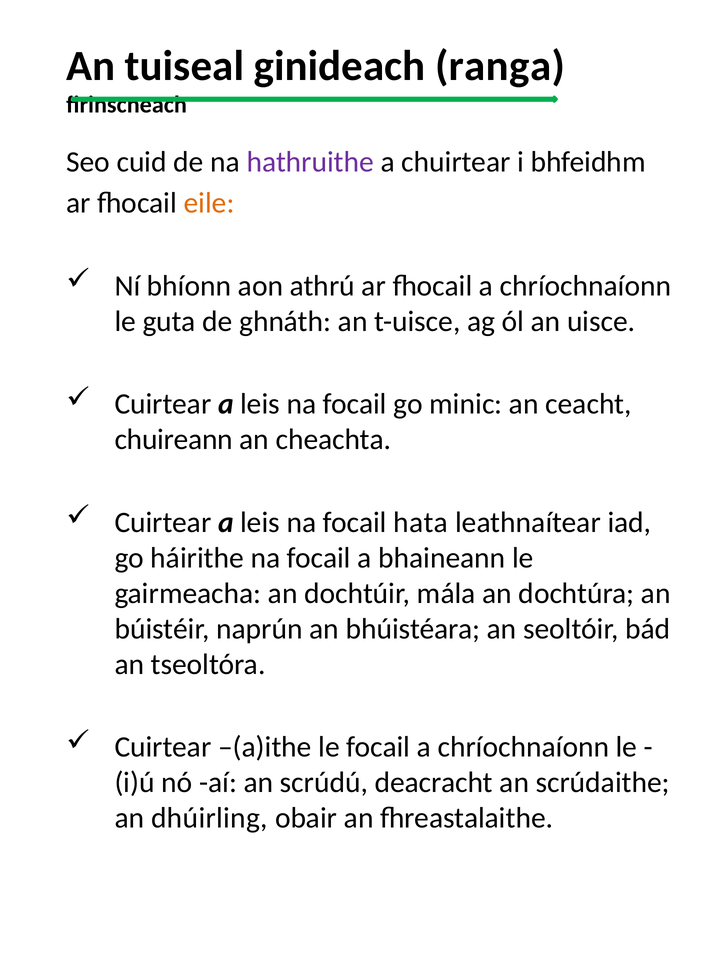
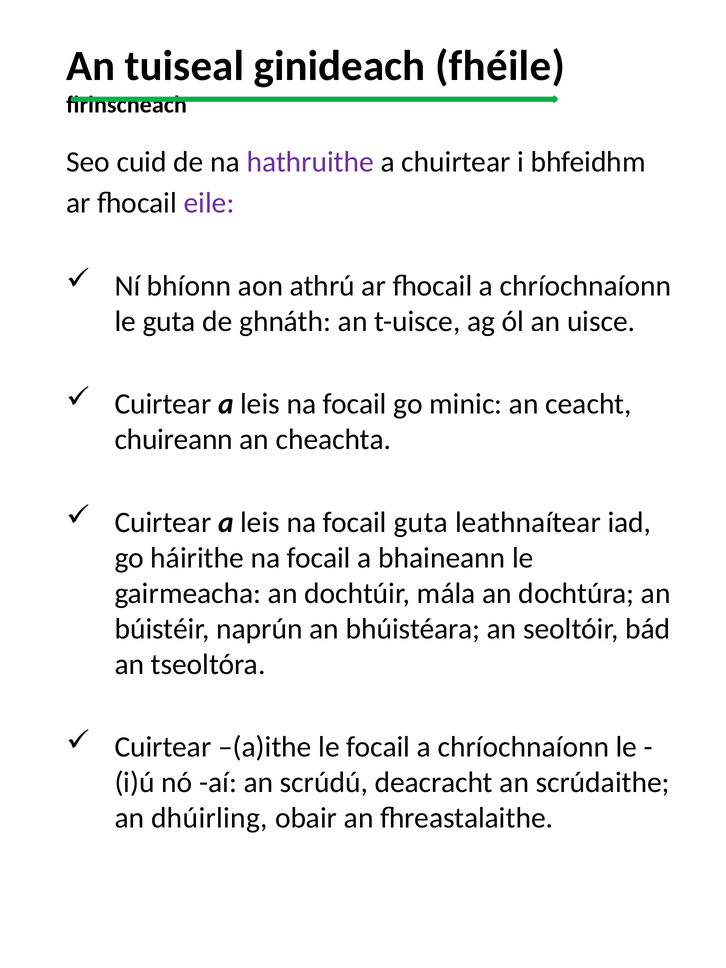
ranga: ranga -> fhéile
eile colour: orange -> purple
focail hata: hata -> guta
